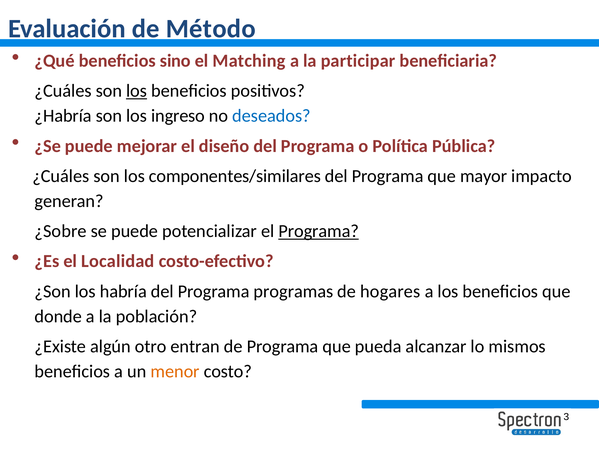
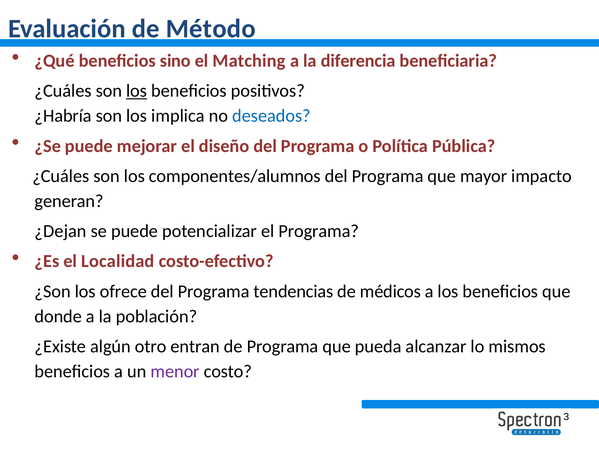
participar: participar -> diferencia
ingreso: ingreso -> implica
componentes/similares: componentes/similares -> componentes/alumnos
¿Sobre: ¿Sobre -> ¿Dejan
Programa at (319, 231) underline: present -> none
habría: habría -> ofrece
programas: programas -> tendencias
hogares: hogares -> médicos
menor colour: orange -> purple
